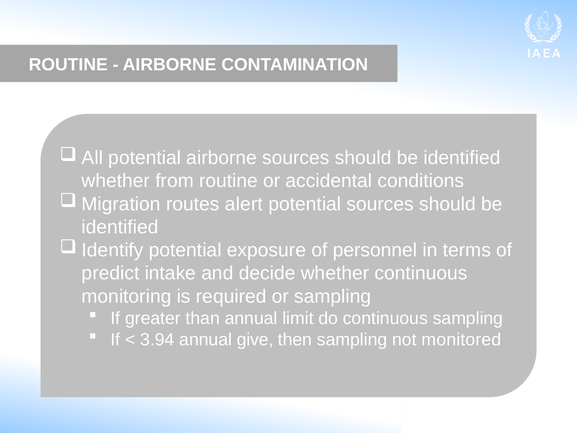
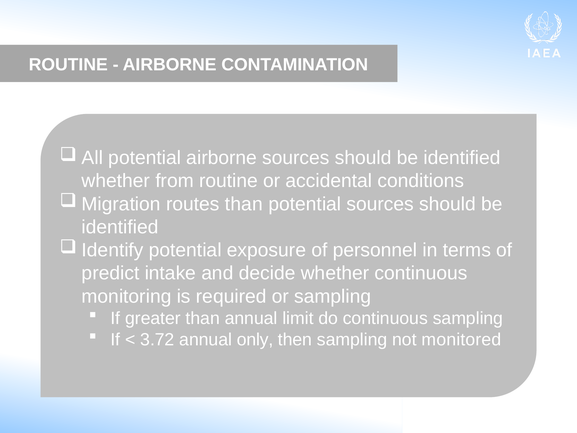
routes alert: alert -> than
3.94: 3.94 -> 3.72
give: give -> only
